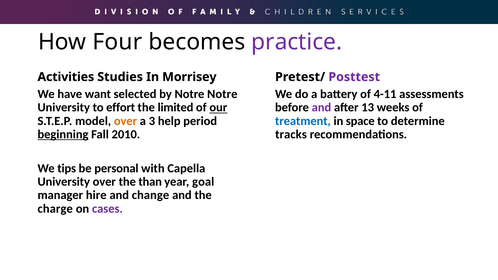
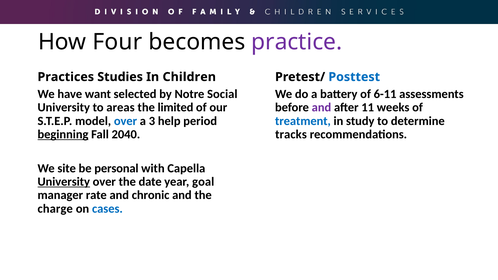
Activities: Activities -> Practices
Morrisey: Morrisey -> Children
Posttest colour: purple -> blue
Notre Notre: Notre -> Social
4-11: 4-11 -> 6-11
effort: effort -> areas
our underline: present -> none
13: 13 -> 11
over at (125, 121) colour: orange -> blue
space: space -> study
2010: 2010 -> 2040
tips: tips -> site
University at (64, 182) underline: none -> present
than: than -> date
hire: hire -> rate
change: change -> chronic
cases colour: purple -> blue
